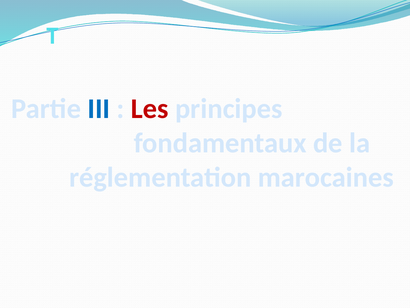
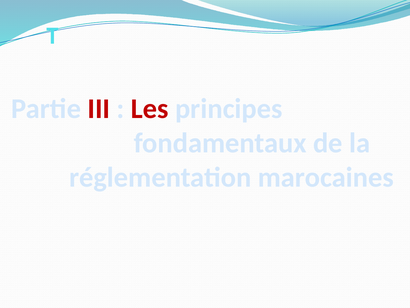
III colour: blue -> red
